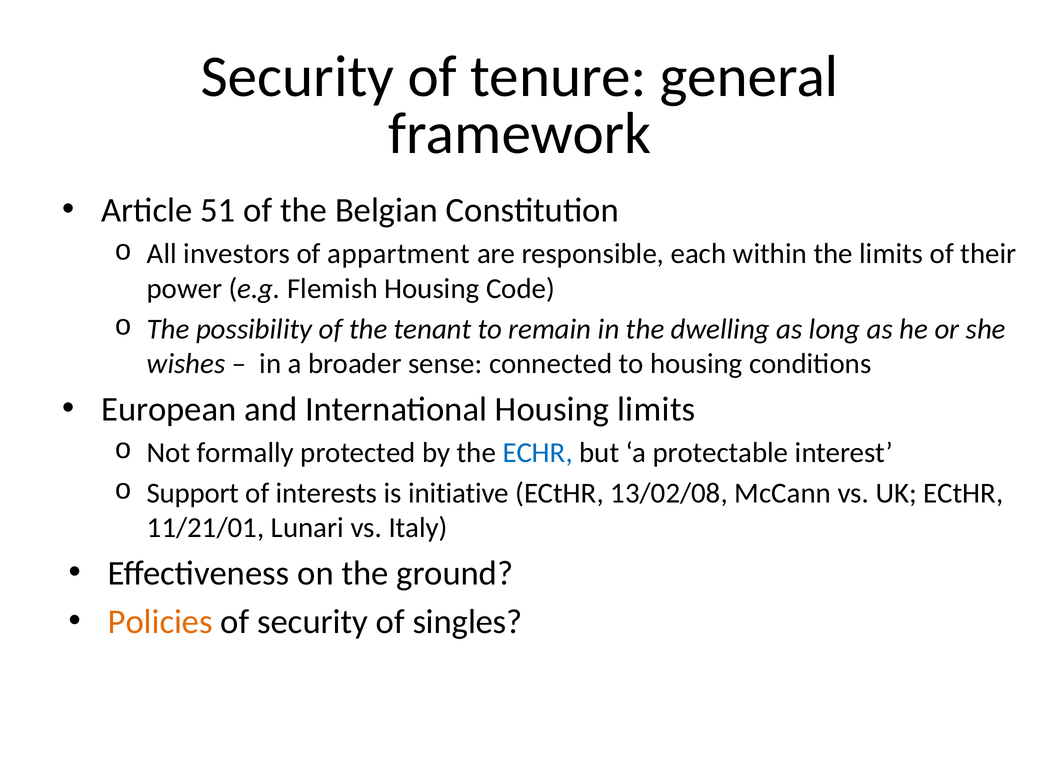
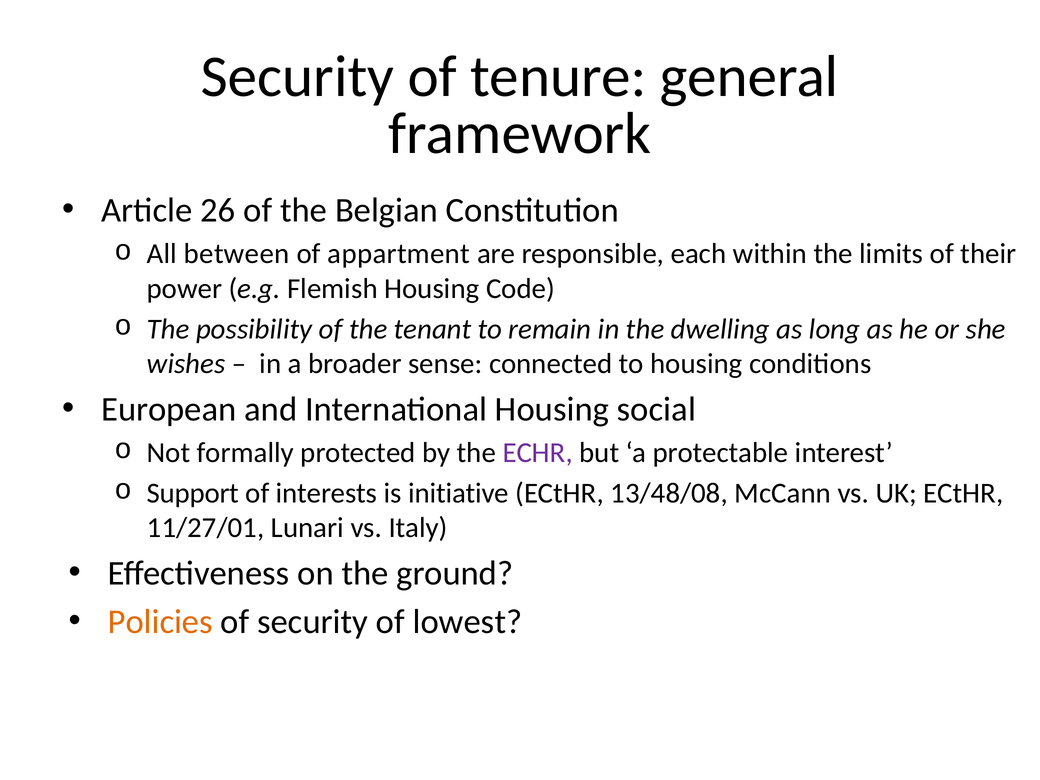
51: 51 -> 26
investors: investors -> between
Housing limits: limits -> social
ECHR colour: blue -> purple
13/02/08: 13/02/08 -> 13/48/08
11/21/01: 11/21/01 -> 11/27/01
singles: singles -> lowest
